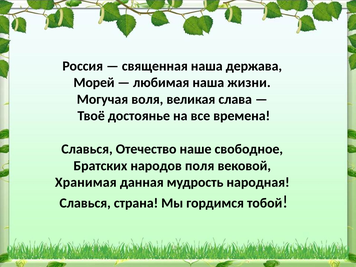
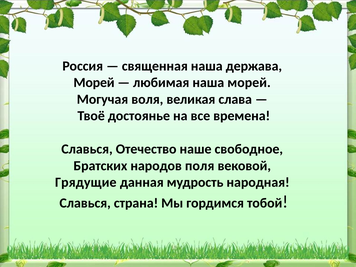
наша жизни: жизни -> морей
Хранимая: Хранимая -> Грядущие
